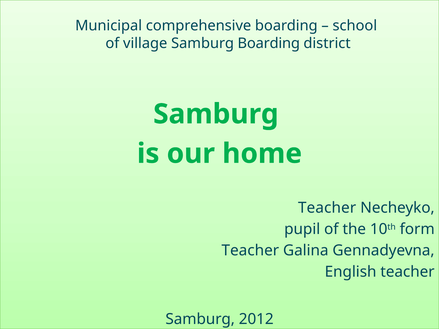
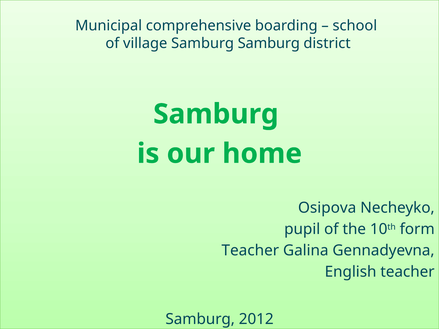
Samburg Boarding: Boarding -> Samburg
Teacher at (327, 208): Teacher -> Osipova
